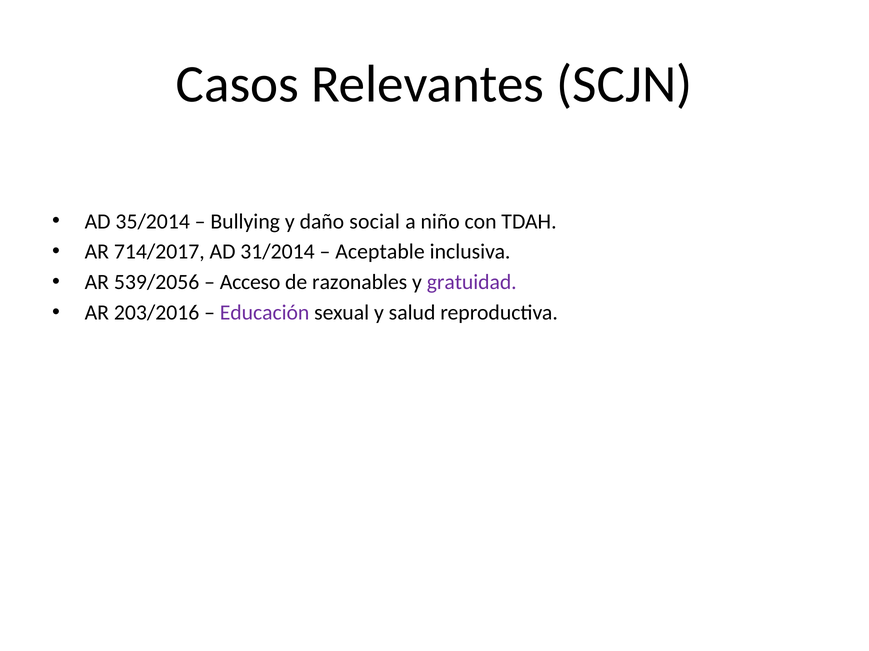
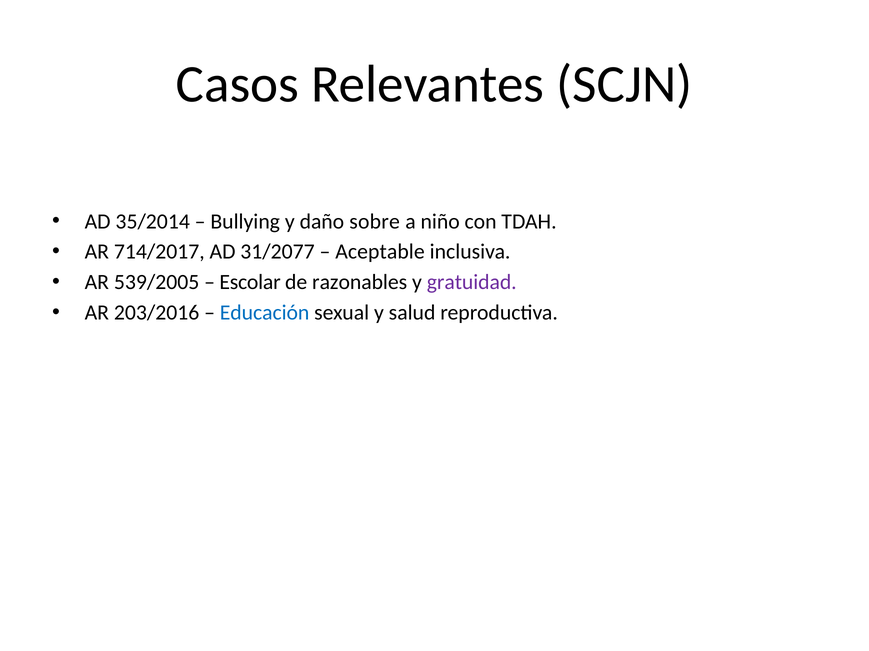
social: social -> sobre
31/2014: 31/2014 -> 31/2077
539/2056: 539/2056 -> 539/2005
Acceso: Acceso -> Escolar
Educación colour: purple -> blue
